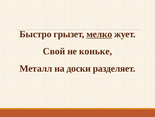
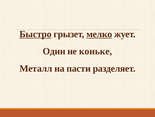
Быстро underline: none -> present
Свой: Свой -> Один
доски: доски -> пасти
